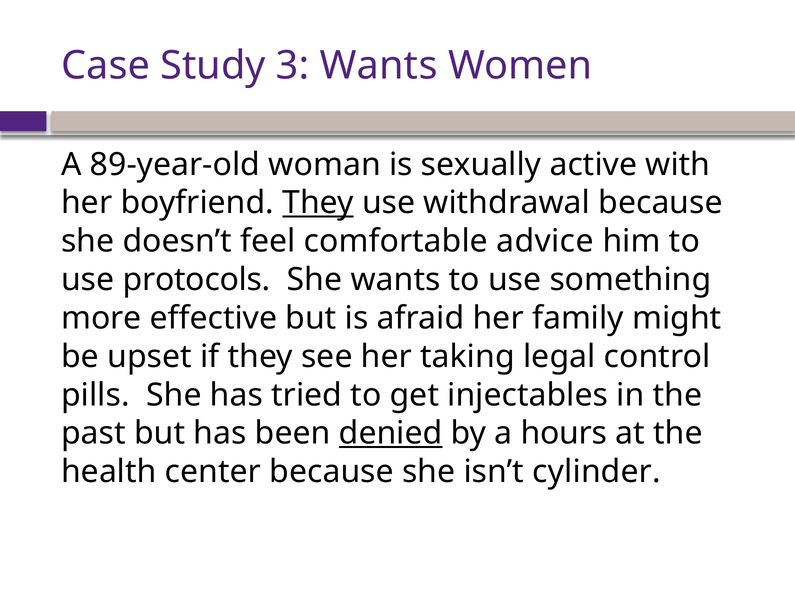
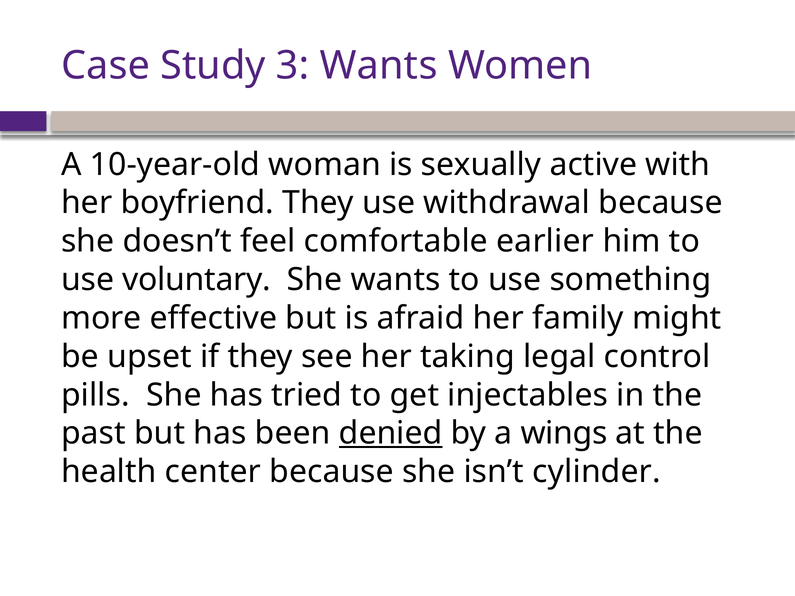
89-year-old: 89-year-old -> 10-year-old
They at (318, 203) underline: present -> none
advice: advice -> earlier
protocols: protocols -> voluntary
hours: hours -> wings
